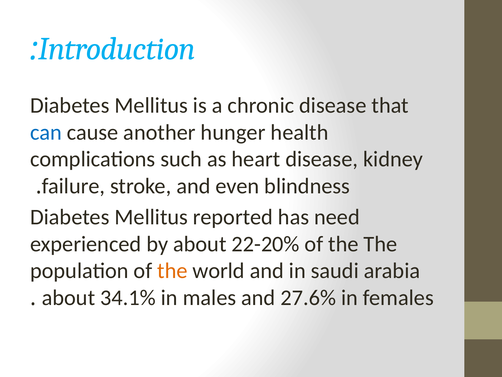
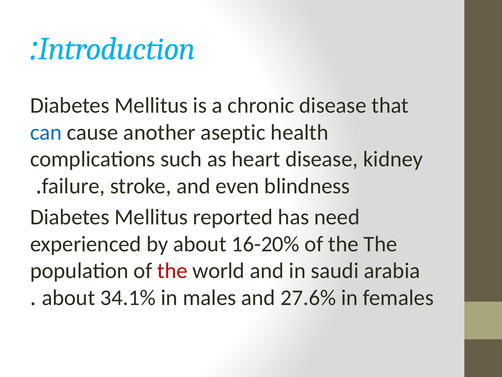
hunger: hunger -> aseptic
22-20%: 22-20% -> 16-20%
the at (172, 271) colour: orange -> red
